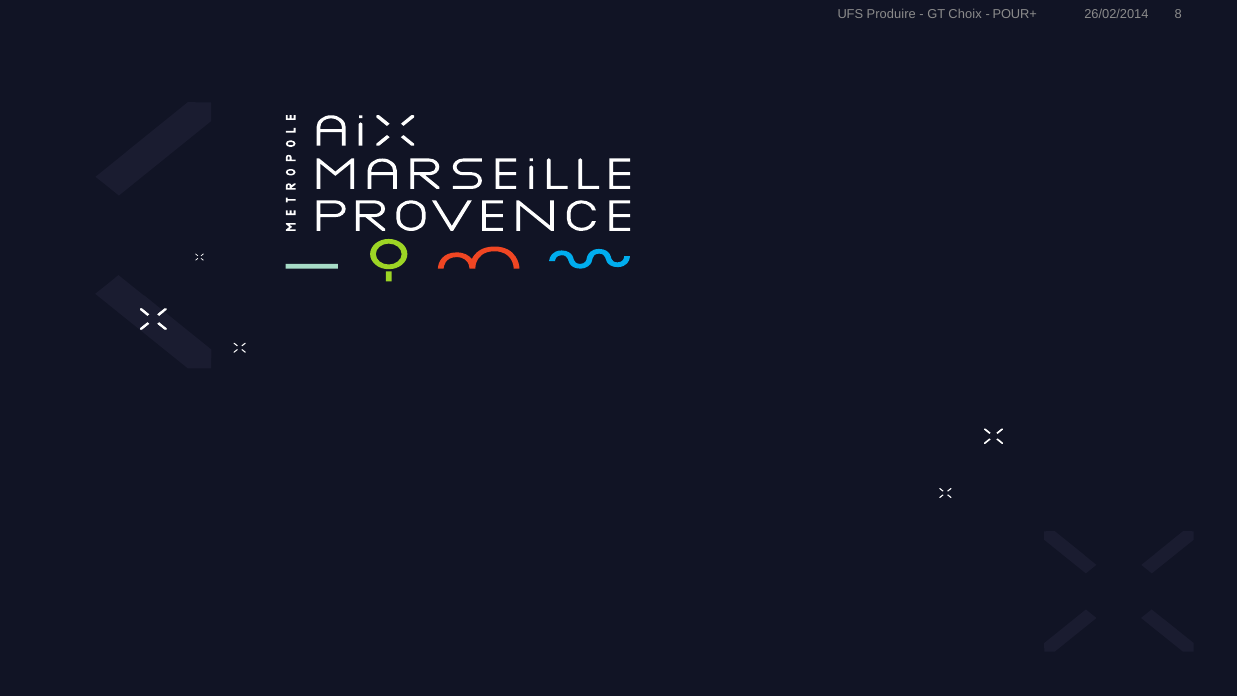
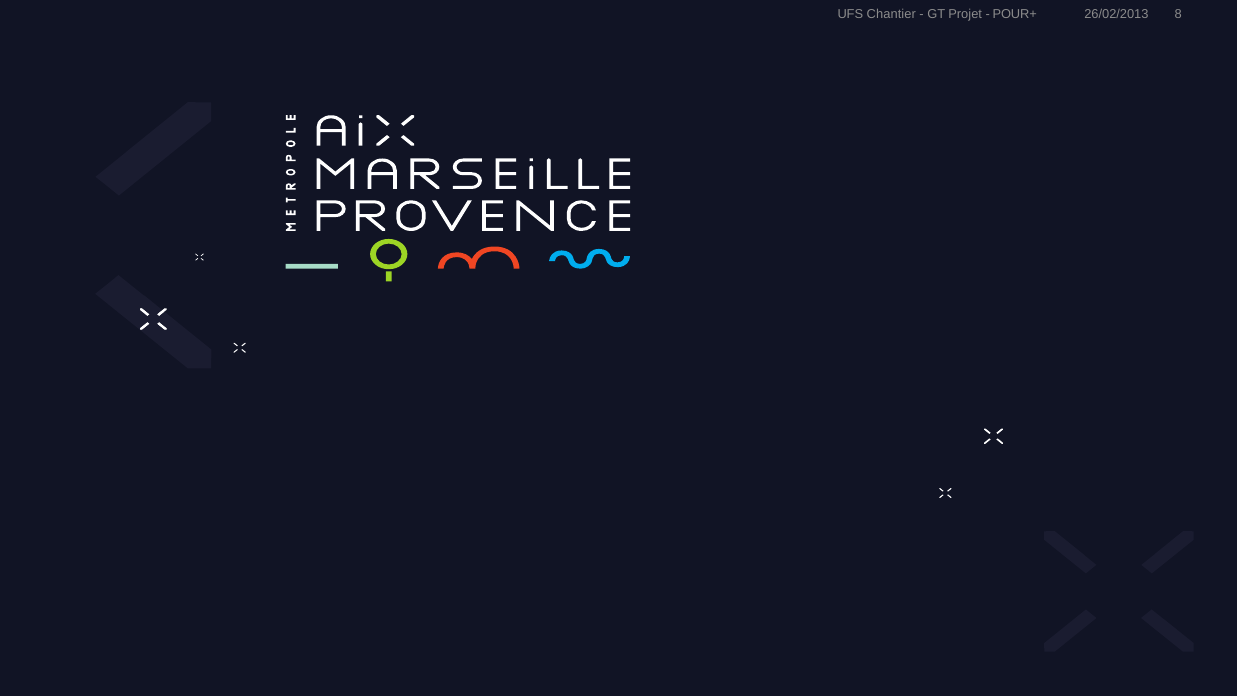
Produire: Produire -> Chantier
Choix: Choix -> Projet
26/02/2014: 26/02/2014 -> 26/02/2013
